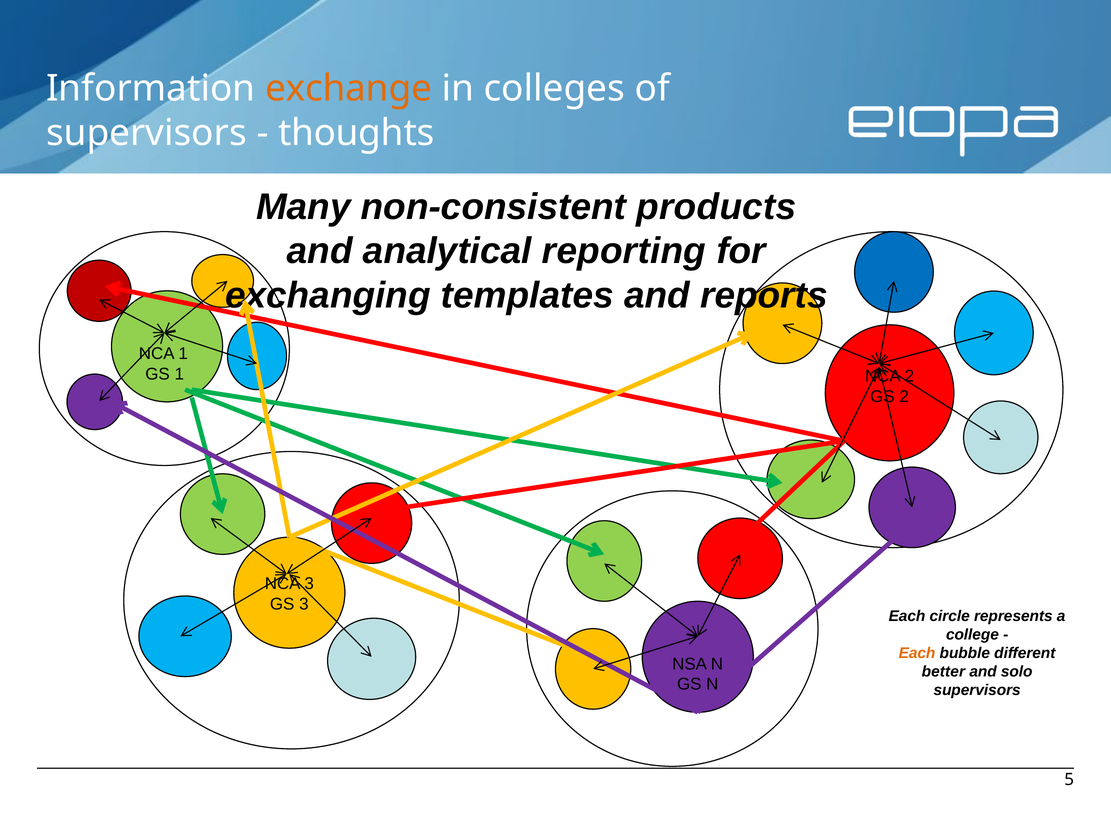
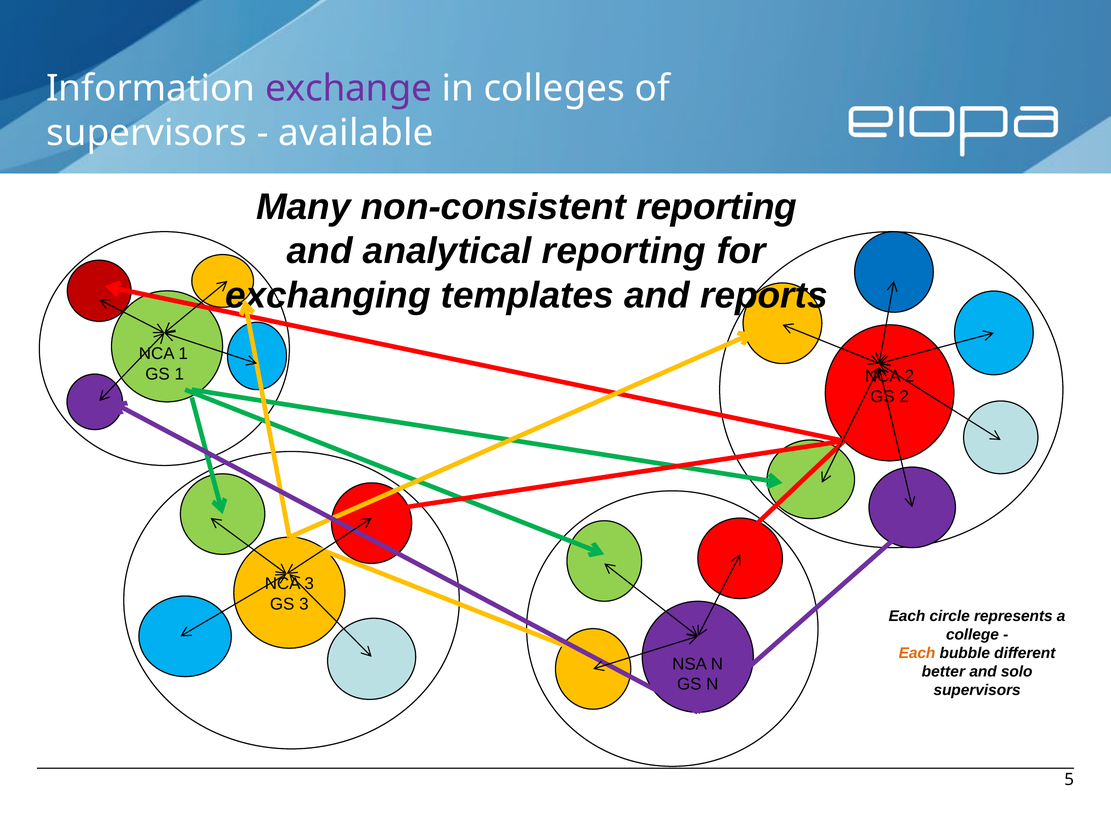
exchange colour: orange -> purple
thoughts: thoughts -> available
non-consistent products: products -> reporting
